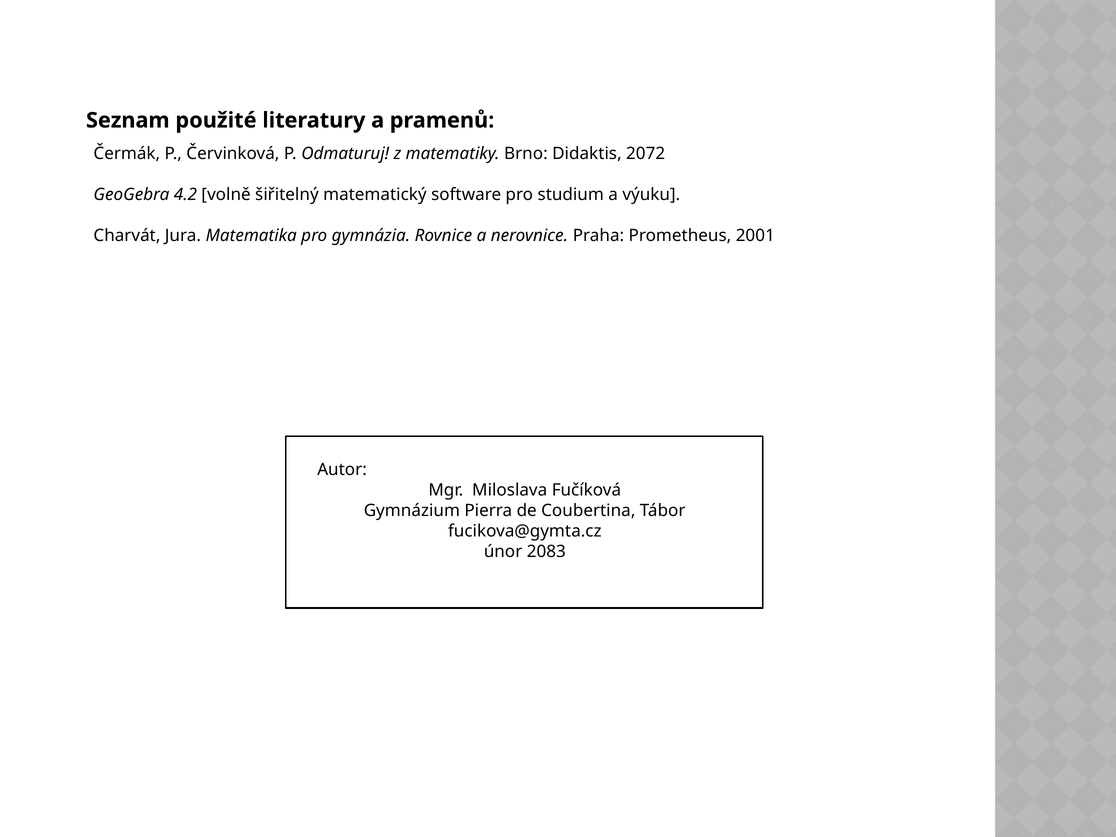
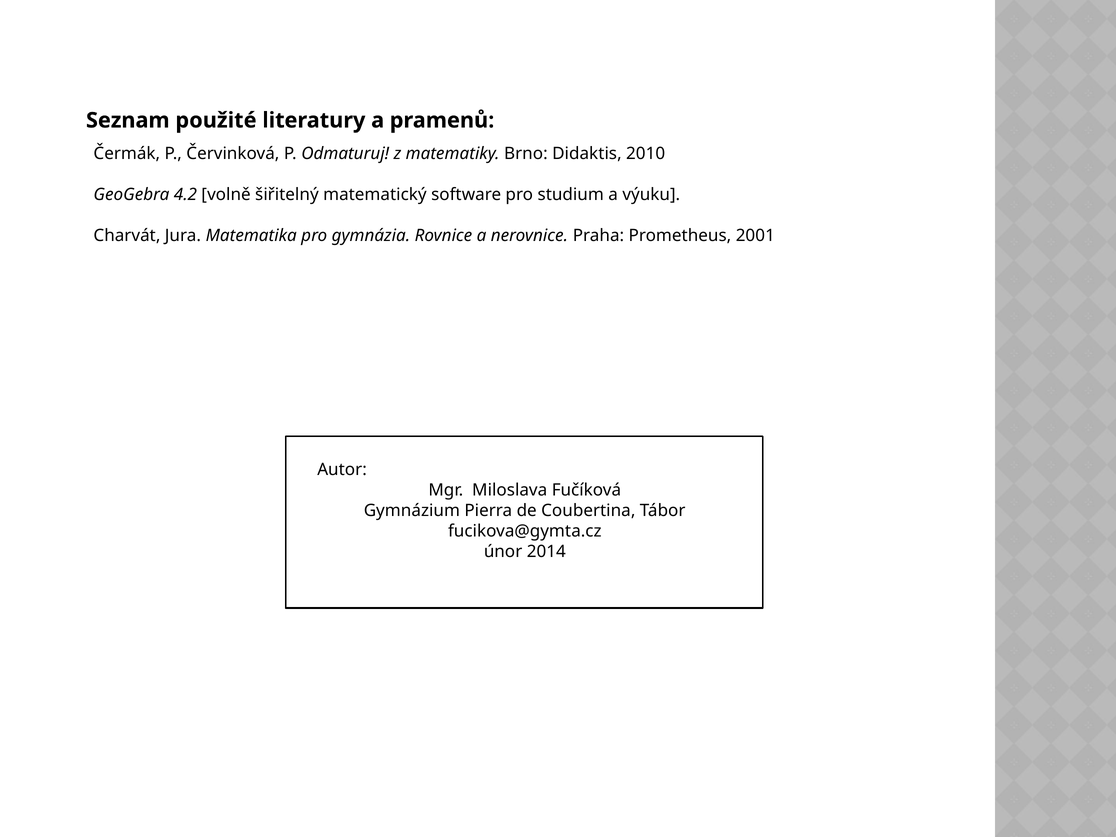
2072: 2072 -> 2010
2083: 2083 -> 2014
